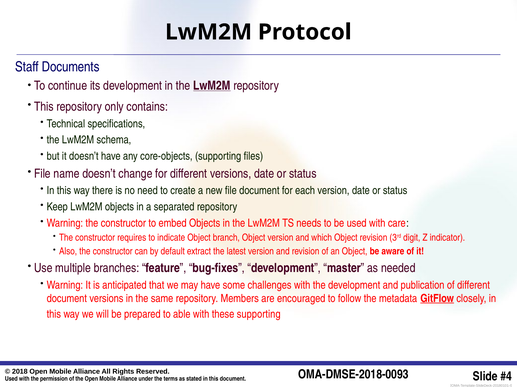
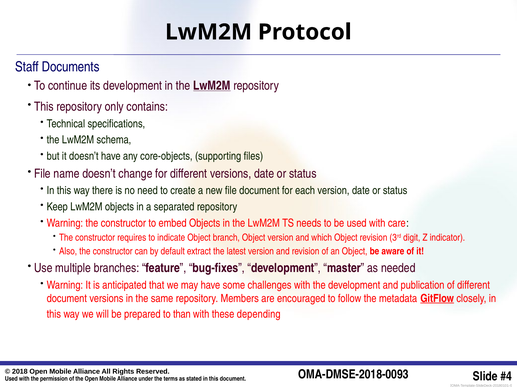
able: able -> than
these supporting: supporting -> depending
